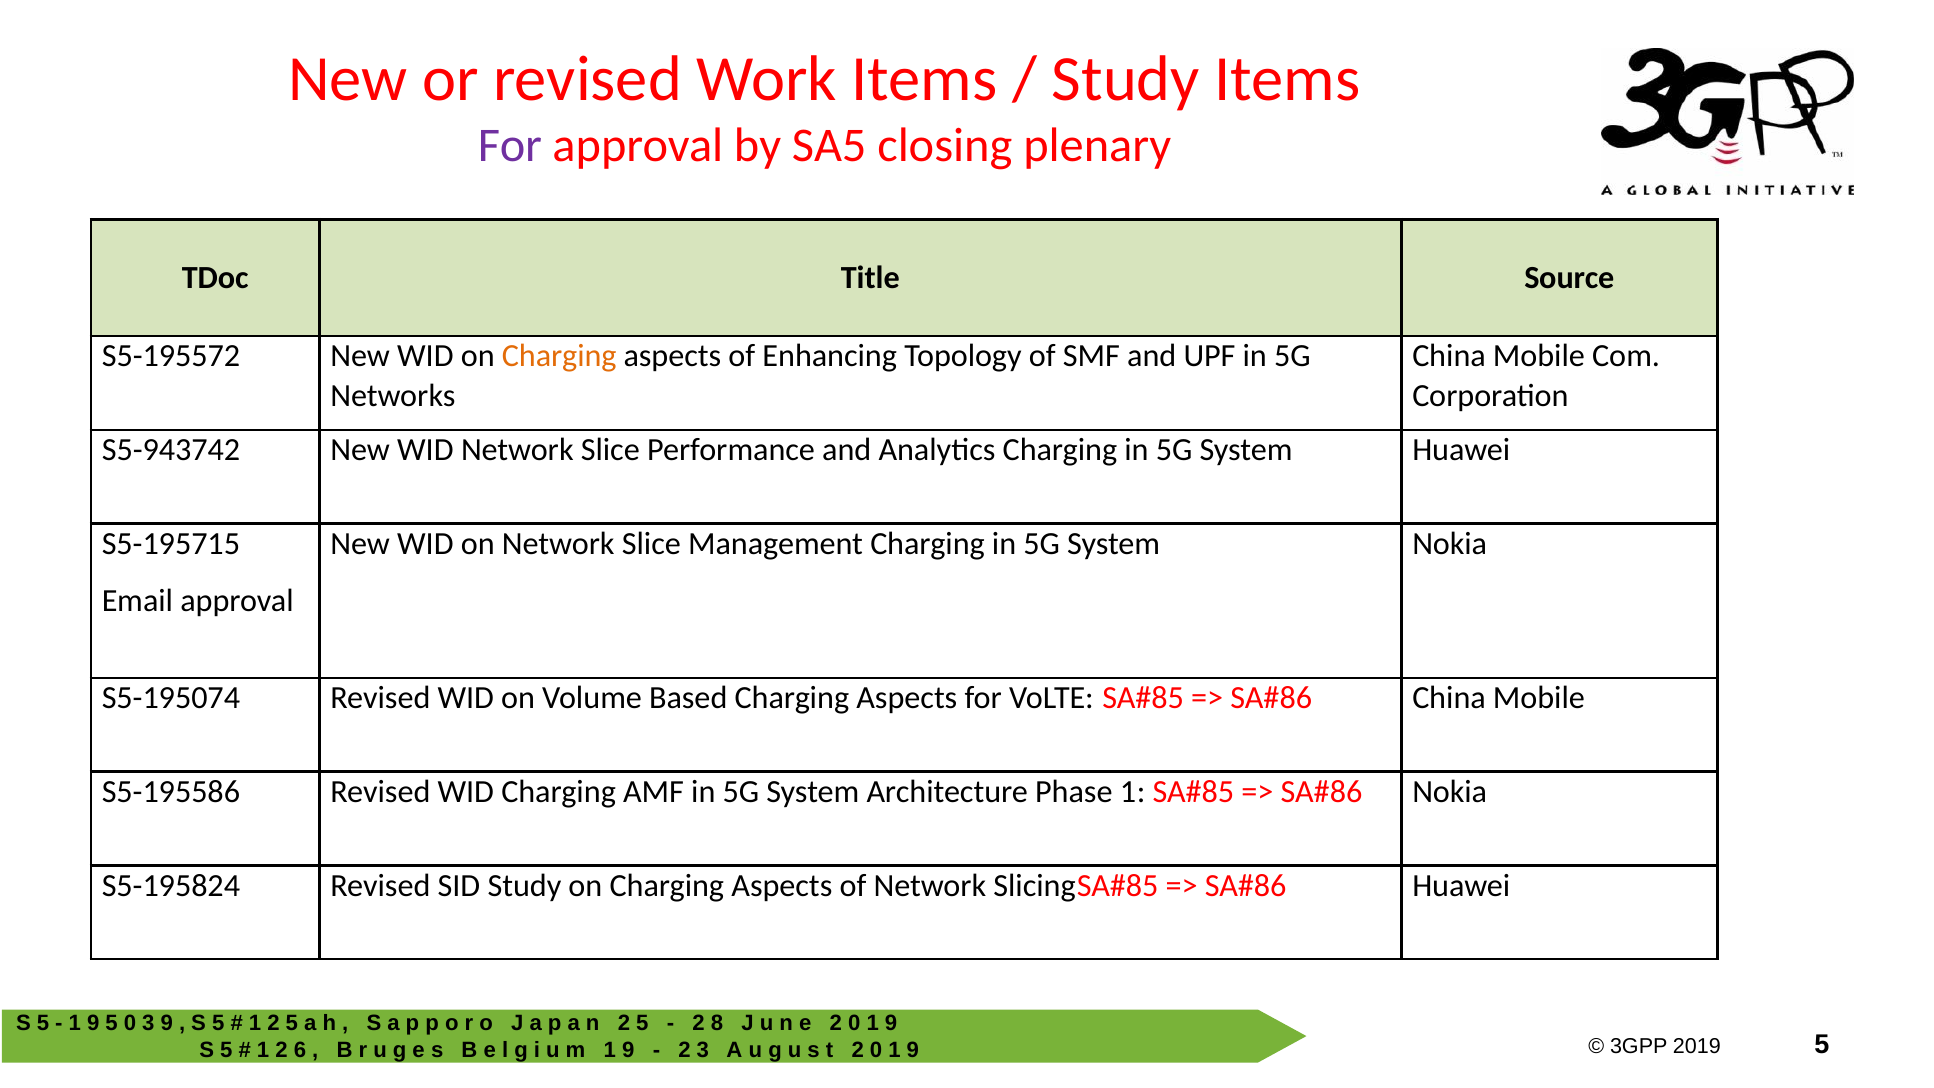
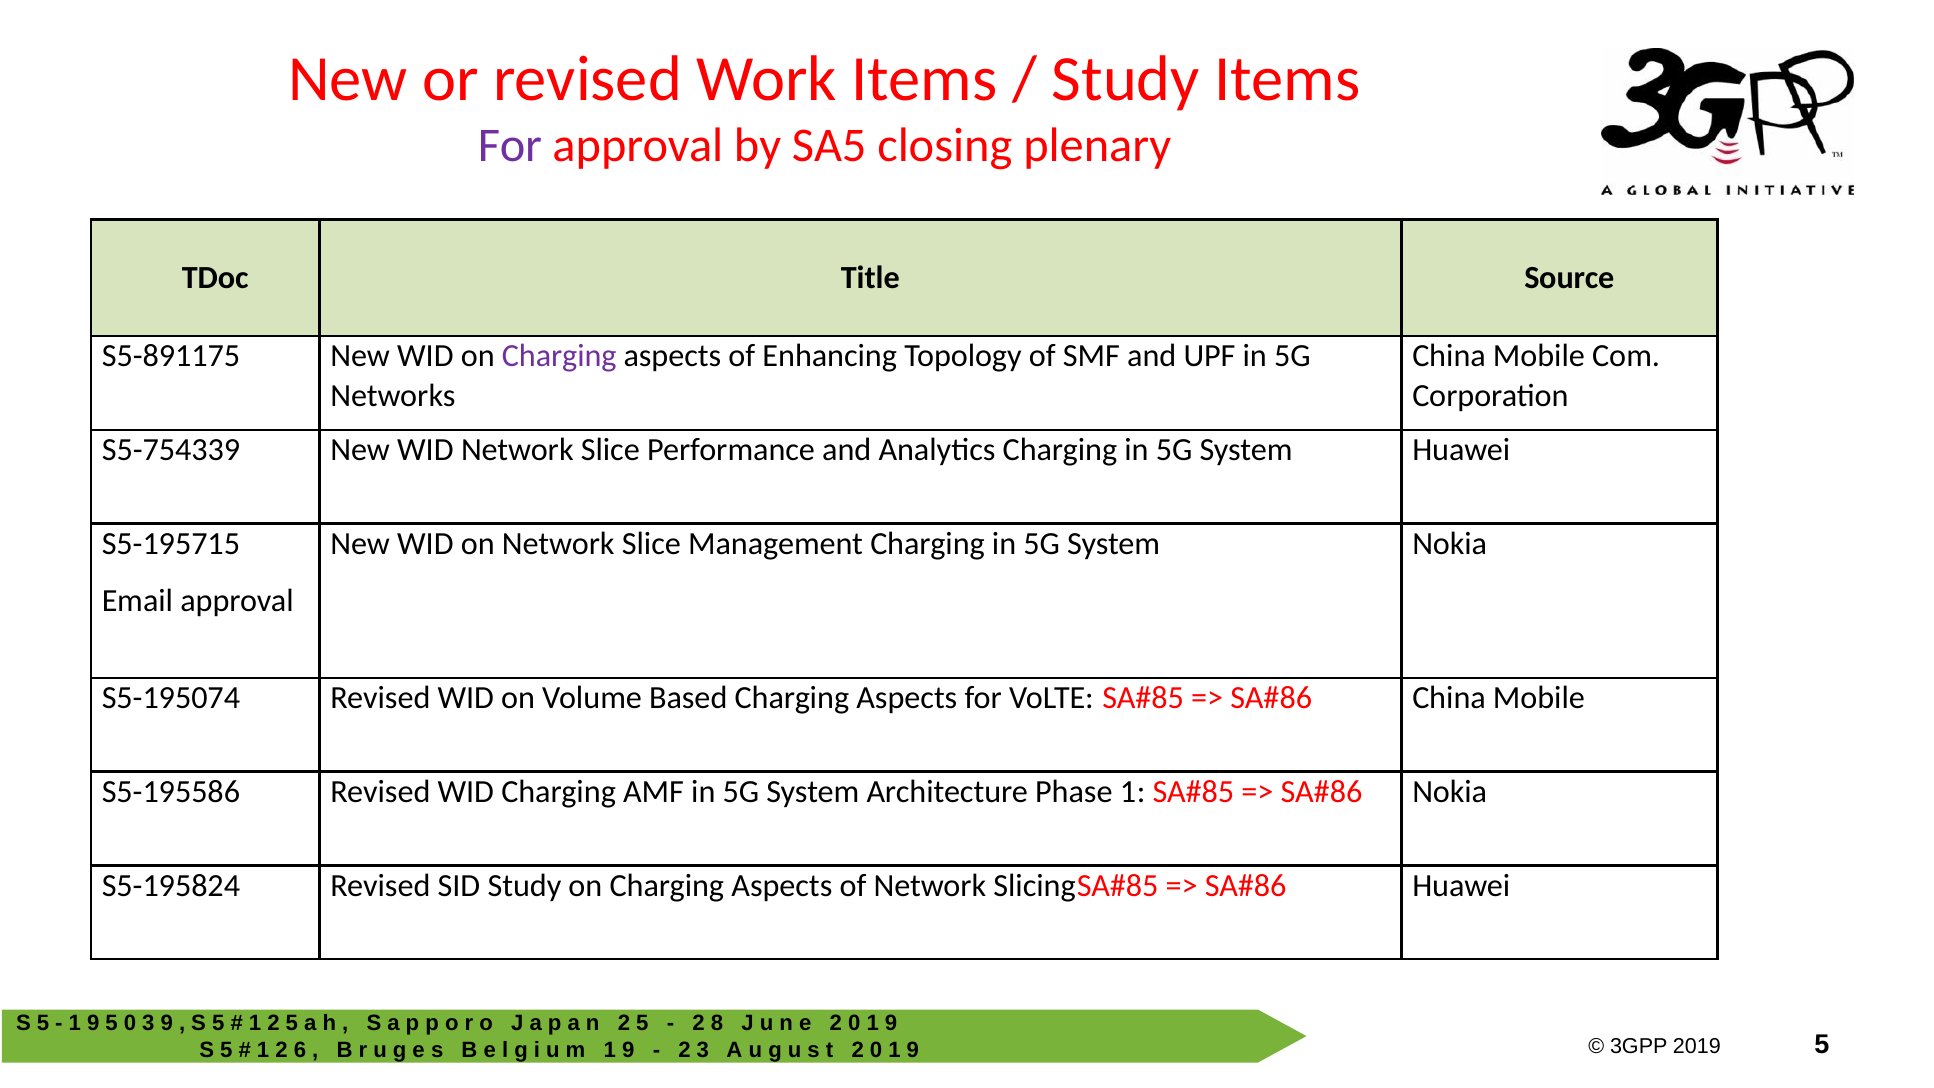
S5-195572: S5-195572 -> S5-891175
Charging at (559, 356) colour: orange -> purple
S5-943742: S5-943742 -> S5-754339
